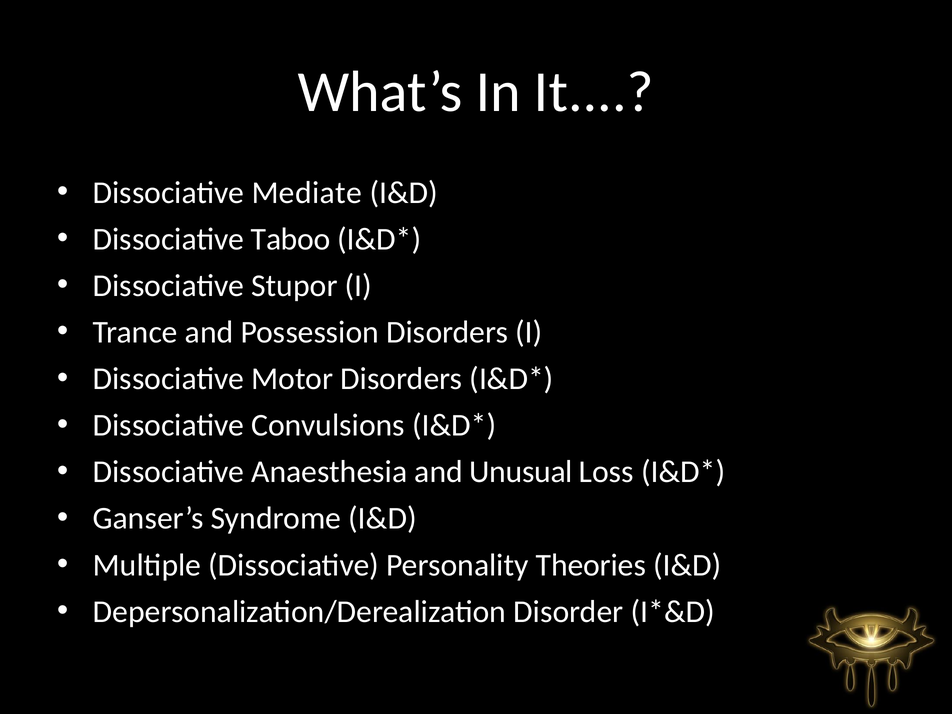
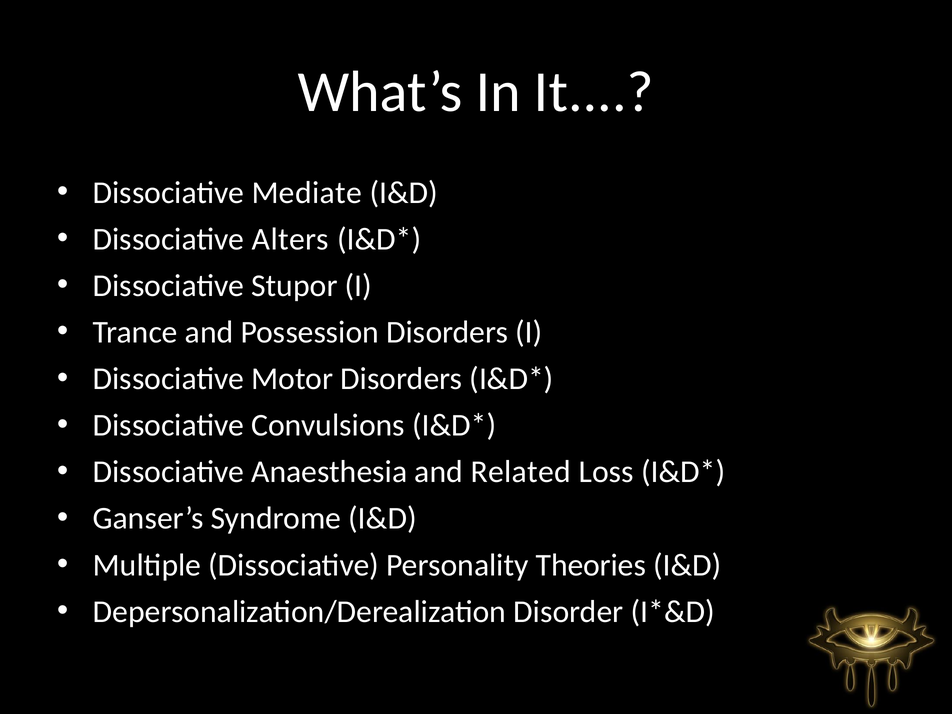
Taboo: Taboo -> Alters
Unusual: Unusual -> Related
